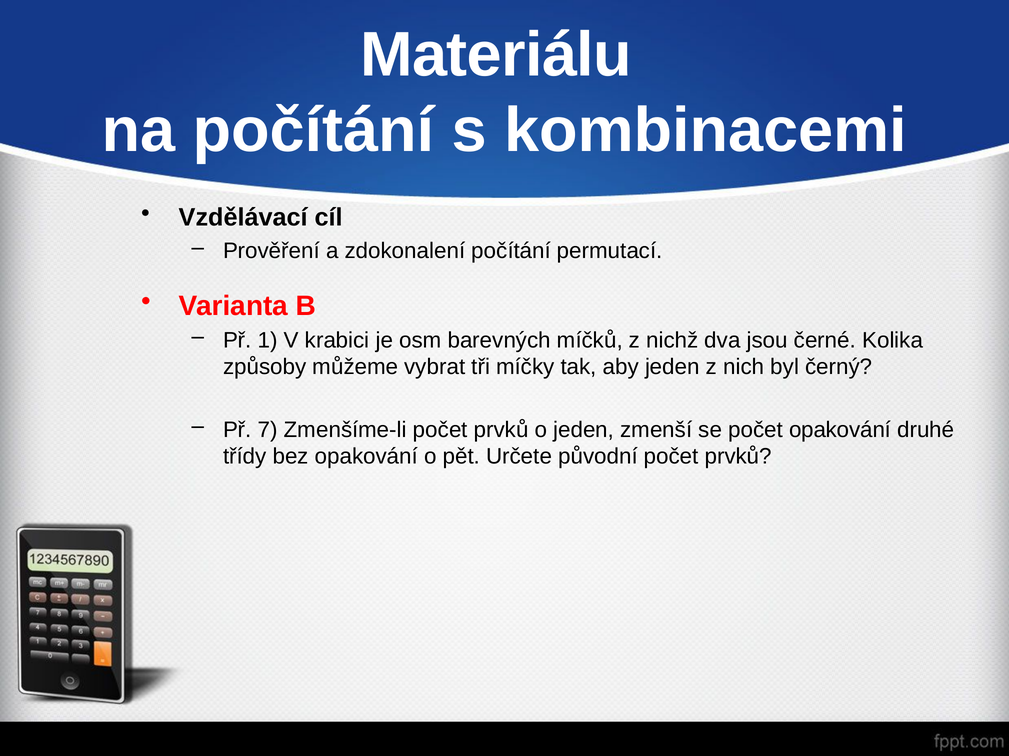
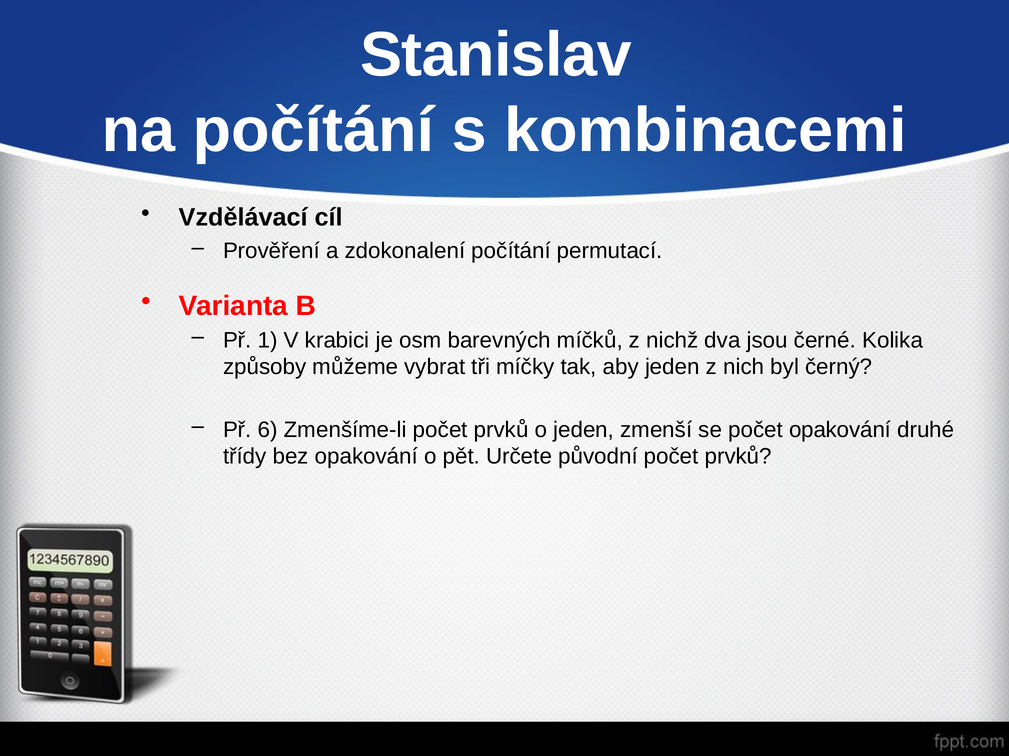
Materiálu: Materiálu -> Stanislav
7: 7 -> 6
